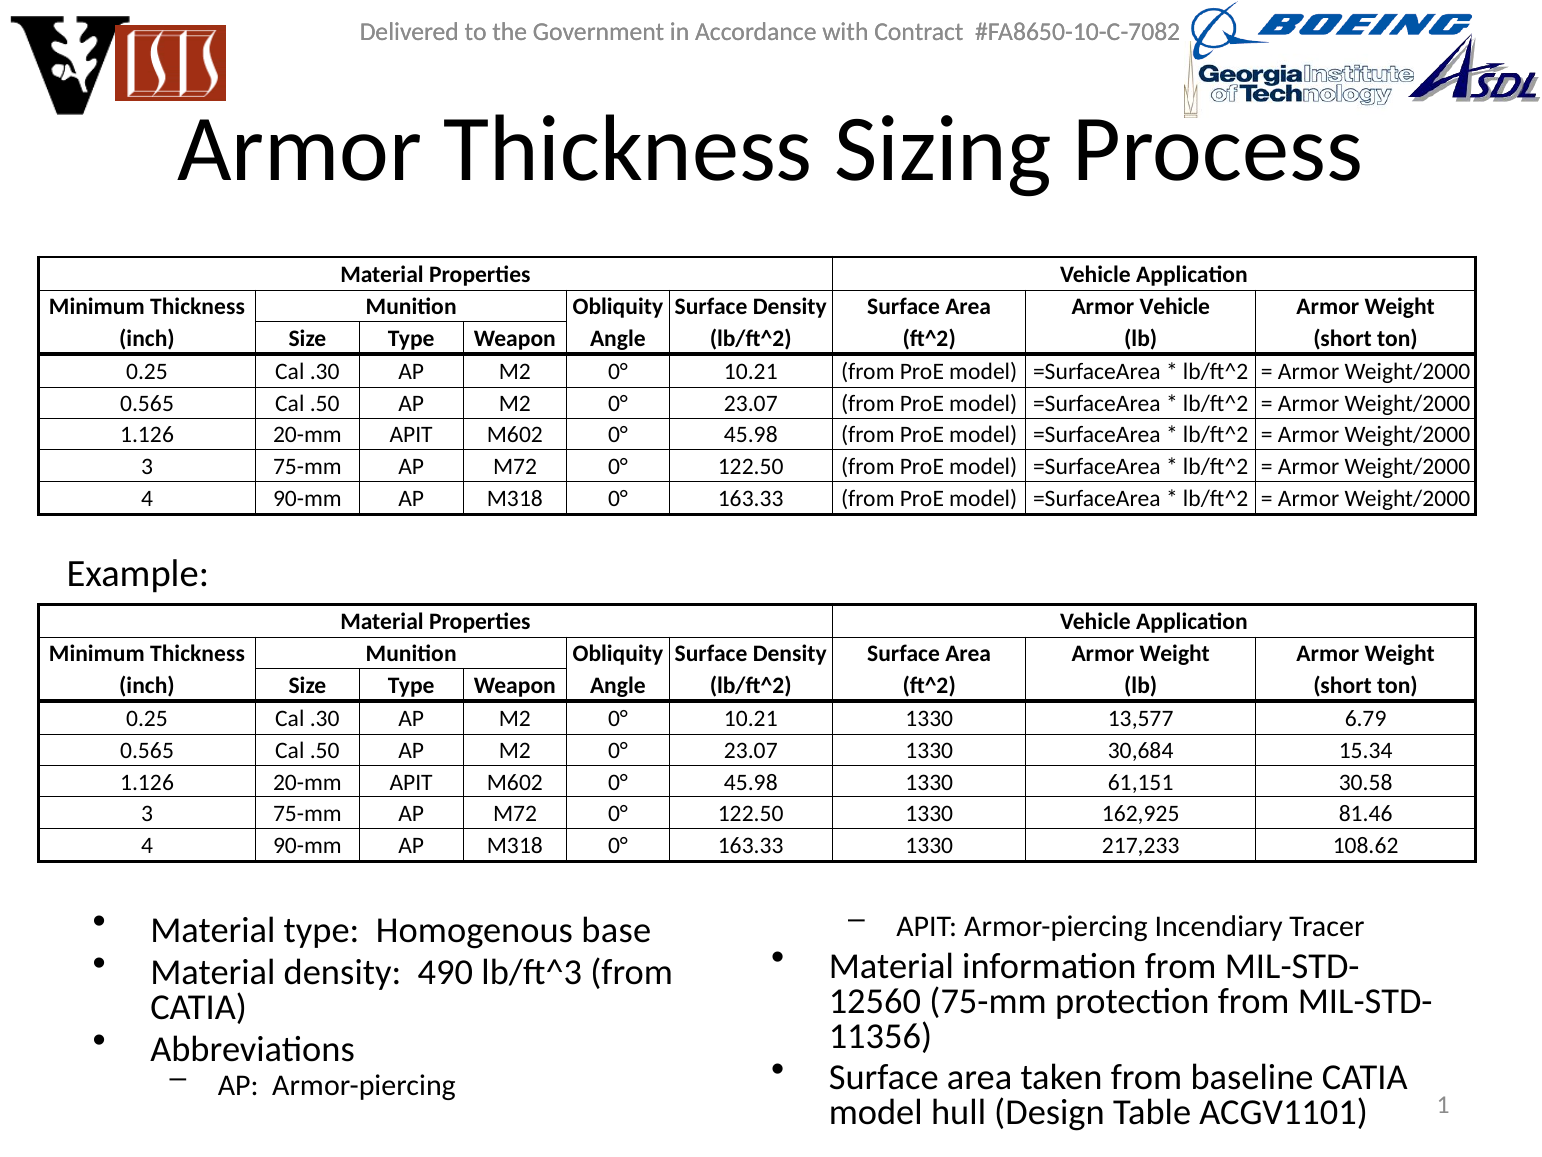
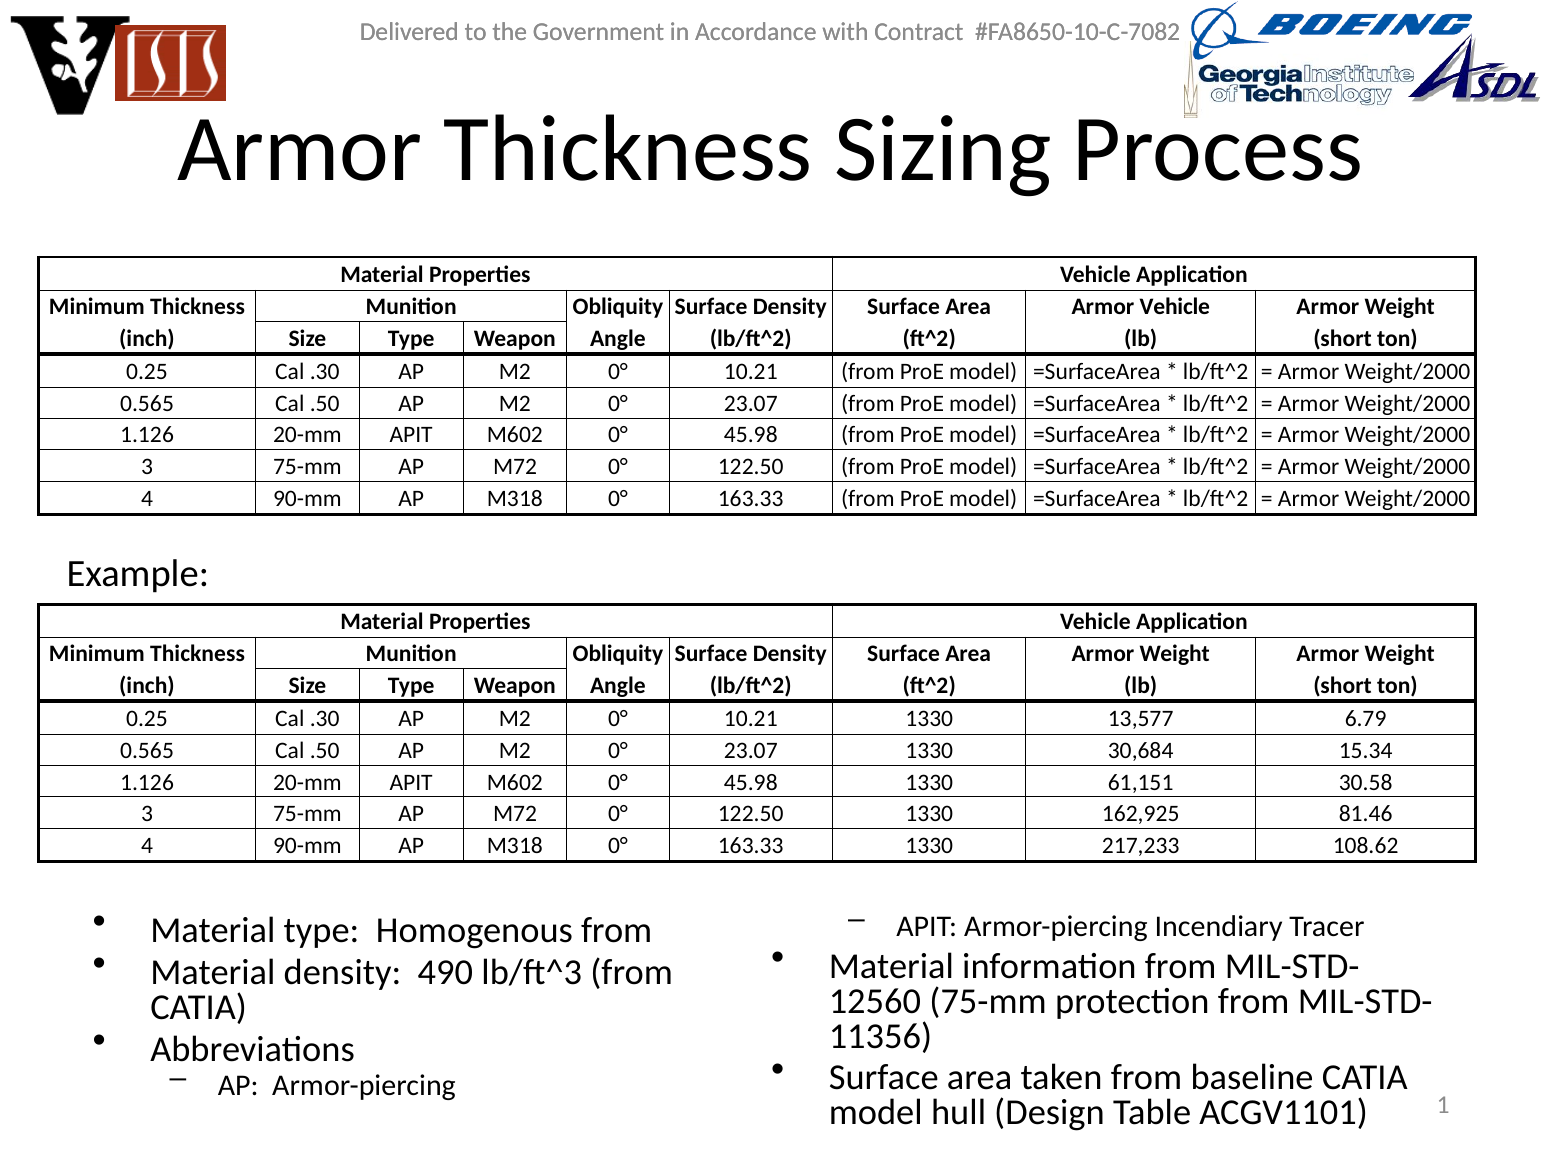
Homogenous base: base -> from
